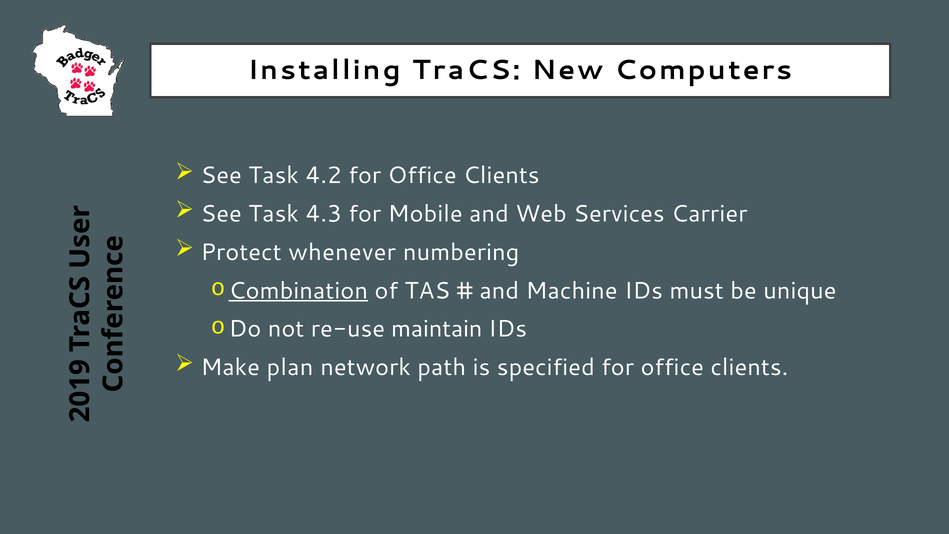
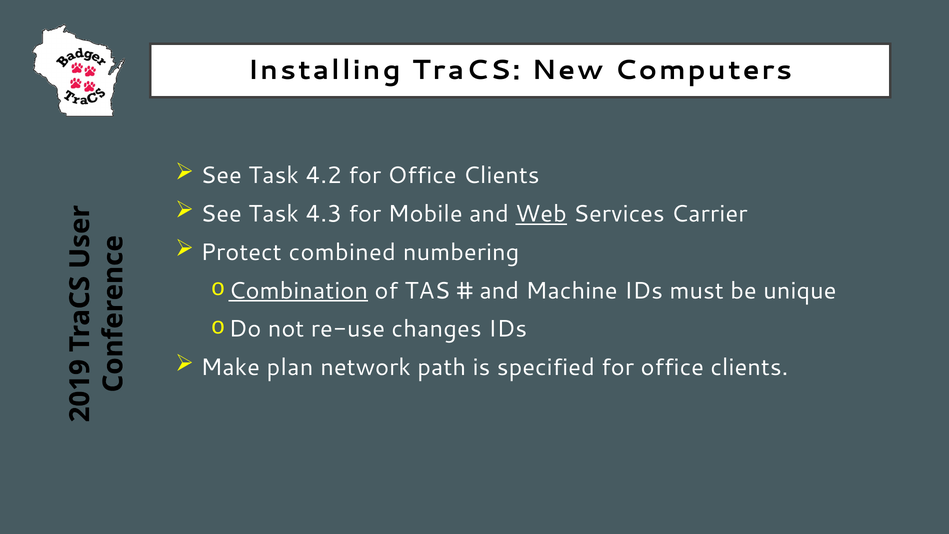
Web underline: none -> present
whenever: whenever -> combined
maintain: maintain -> changes
